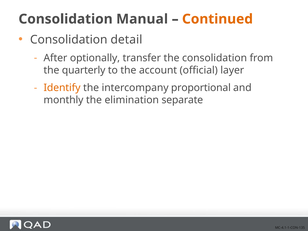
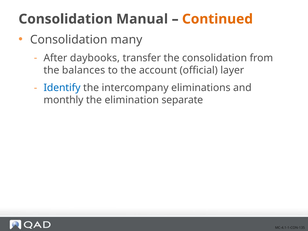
detail: detail -> many
optionally: optionally -> daybooks
quarterly: quarterly -> balances
Identify colour: orange -> blue
proportional: proportional -> eliminations
